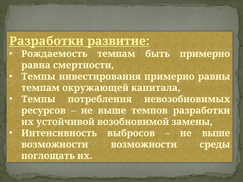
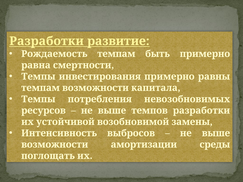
темпам окружающей: окружающей -> возможности
возможности возможности: возможности -> амортизации
